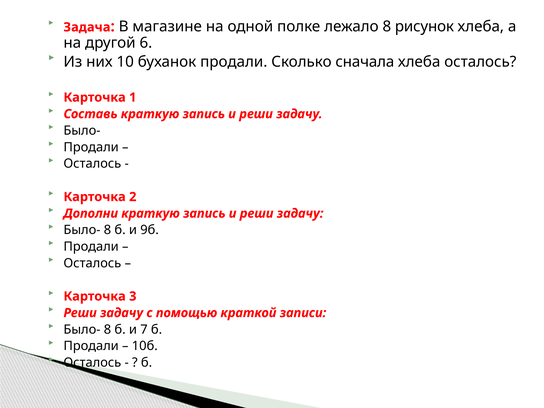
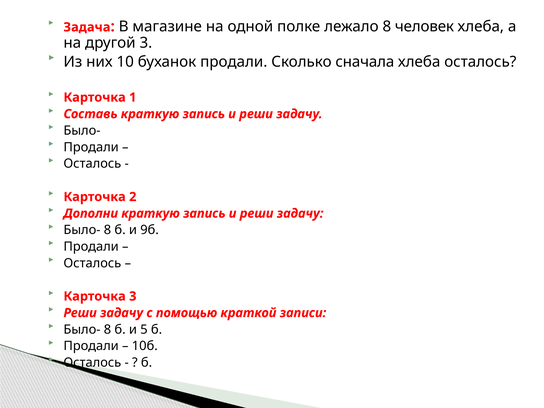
рисунок: рисунок -> человек
другой 6: 6 -> 3
7: 7 -> 5
